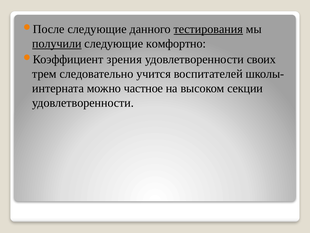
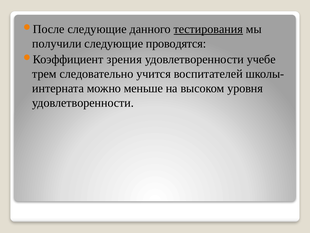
получили underline: present -> none
комфортно: комфортно -> проводятся
своих: своих -> учебе
частное: частное -> меньше
секции: секции -> уровня
